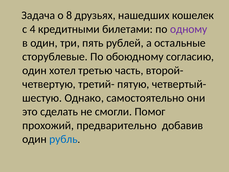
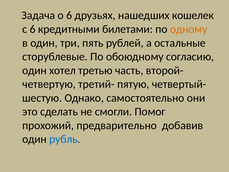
о 8: 8 -> 6
с 4: 4 -> 6
одному colour: purple -> orange
